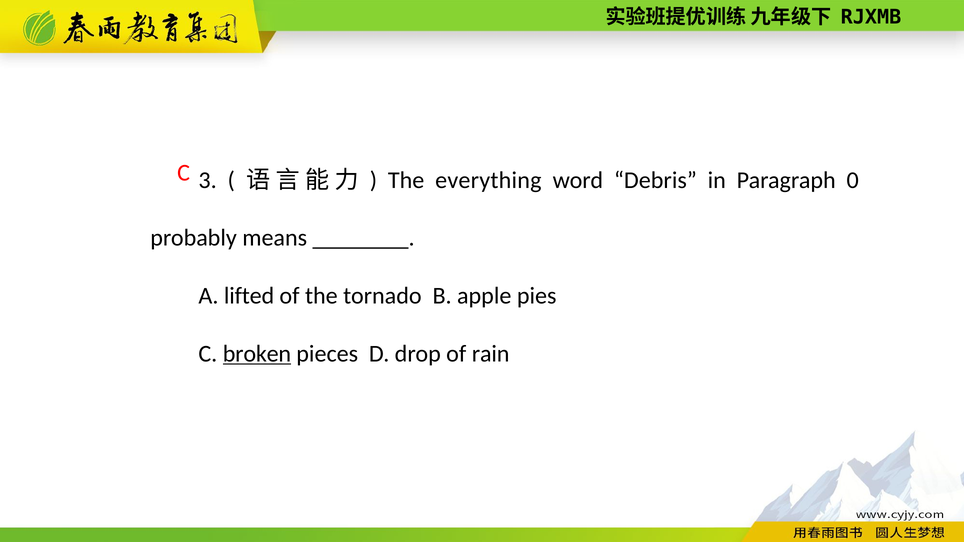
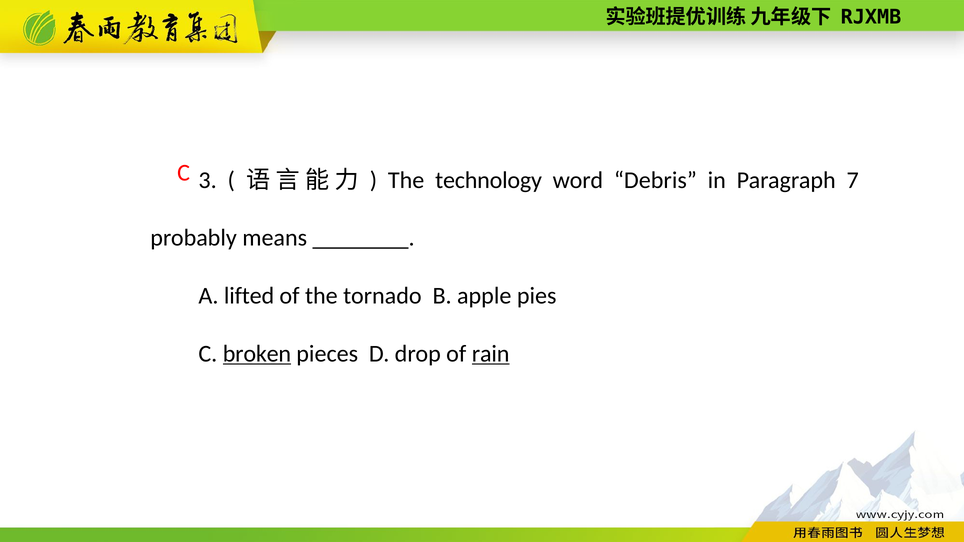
everything: everything -> technology
0: 0 -> 7
rain underline: none -> present
